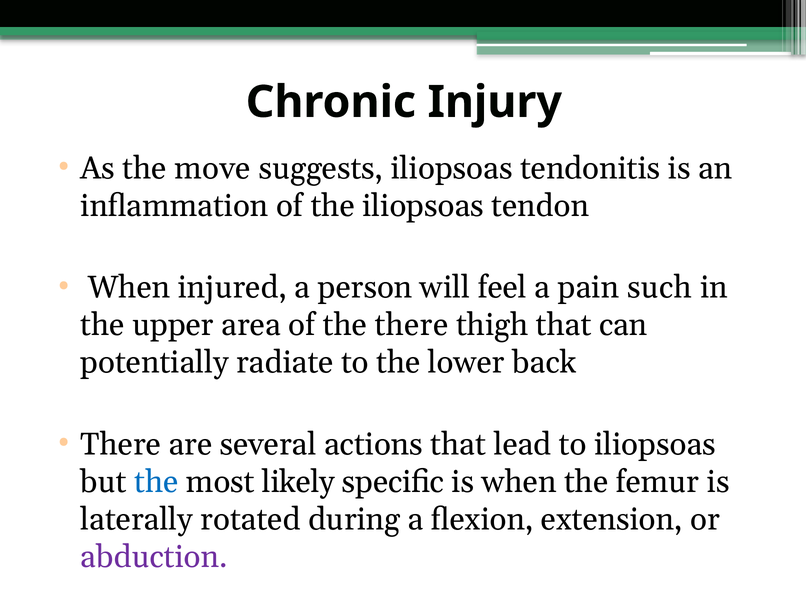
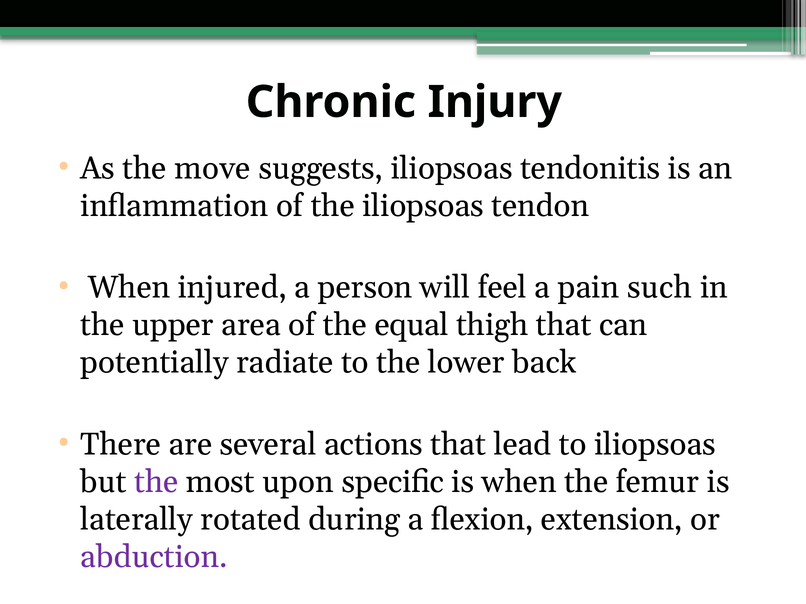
the there: there -> equal
the at (156, 482) colour: blue -> purple
likely: likely -> upon
